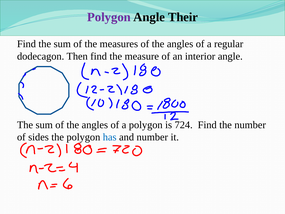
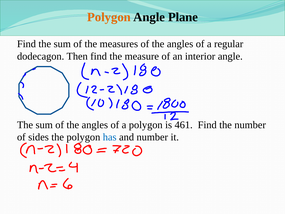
Polygon at (109, 17) colour: purple -> orange
Their: Their -> Plane
724: 724 -> 461
